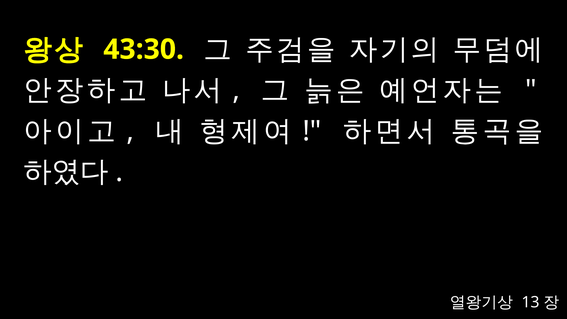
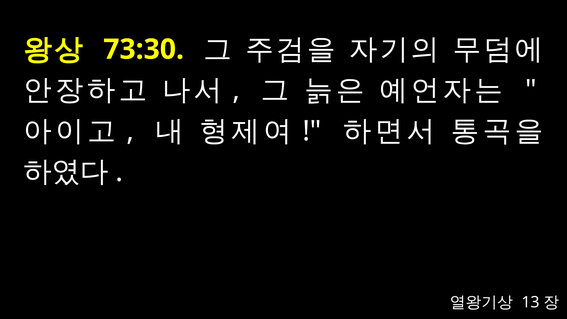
43:30: 43:30 -> 73:30
